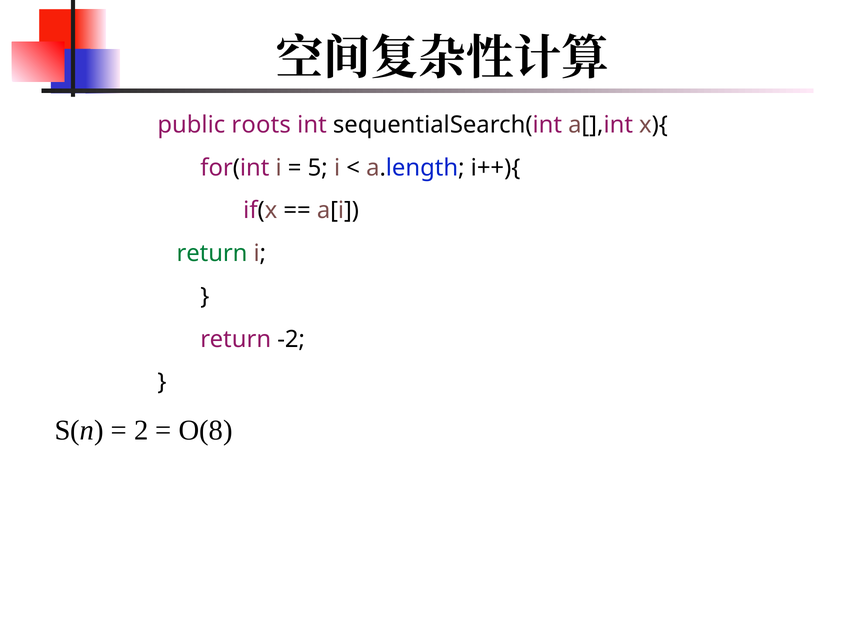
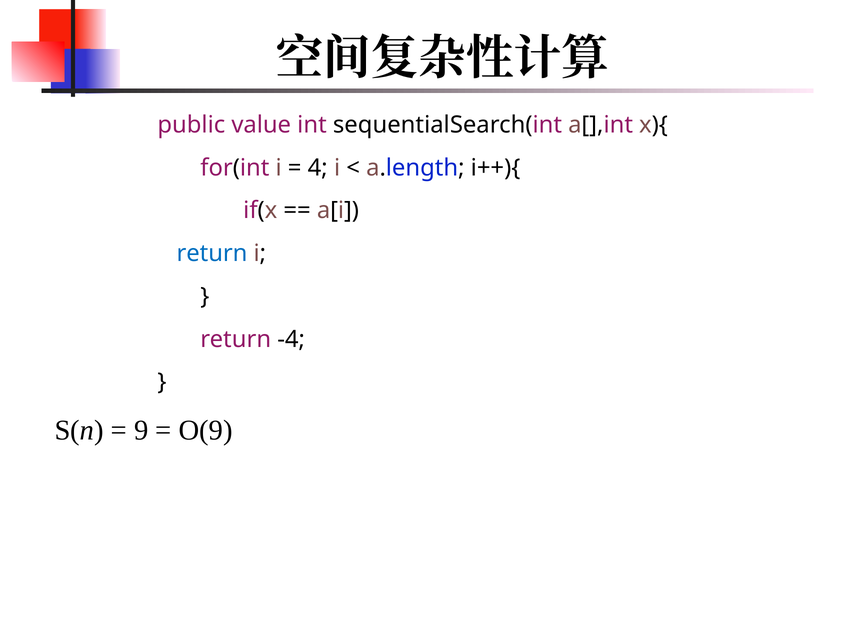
roots: roots -> value
5: 5 -> 4
return at (212, 254) colour: green -> blue
-2: -2 -> -4
2: 2 -> 9
O(8: O(8 -> O(9
